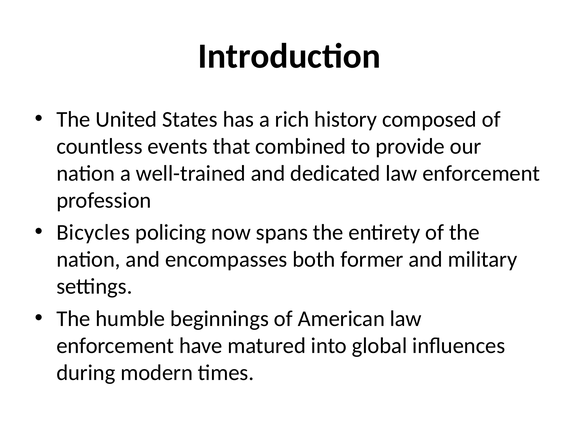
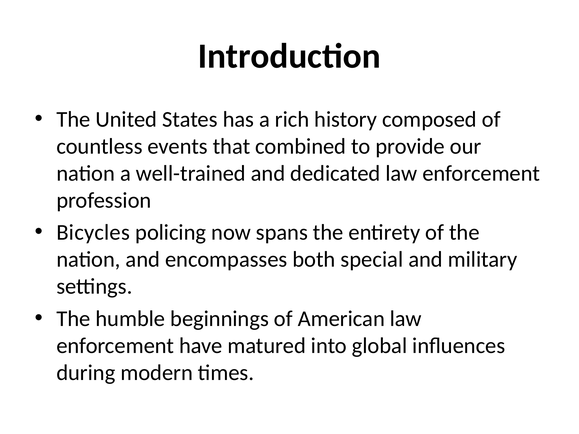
former: former -> special
